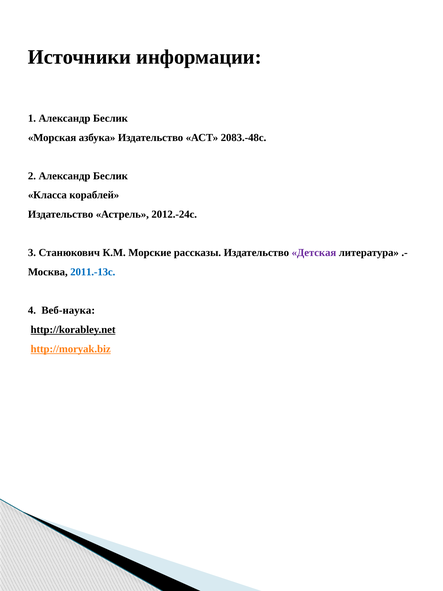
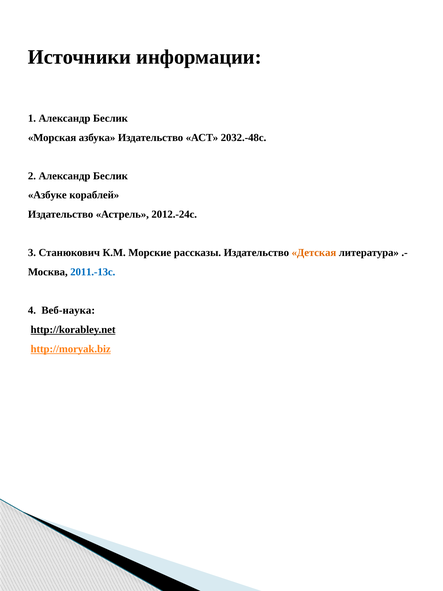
2083.-48с: 2083.-48с -> 2032.-48с
Класса: Класса -> Азбуке
Детская colour: purple -> orange
